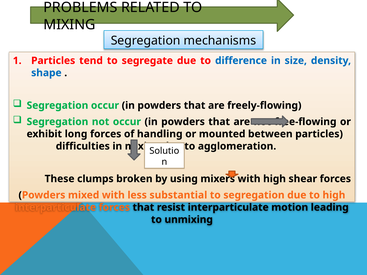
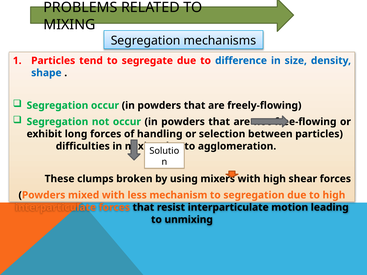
mounted: mounted -> selection
substantial: substantial -> mechanism
